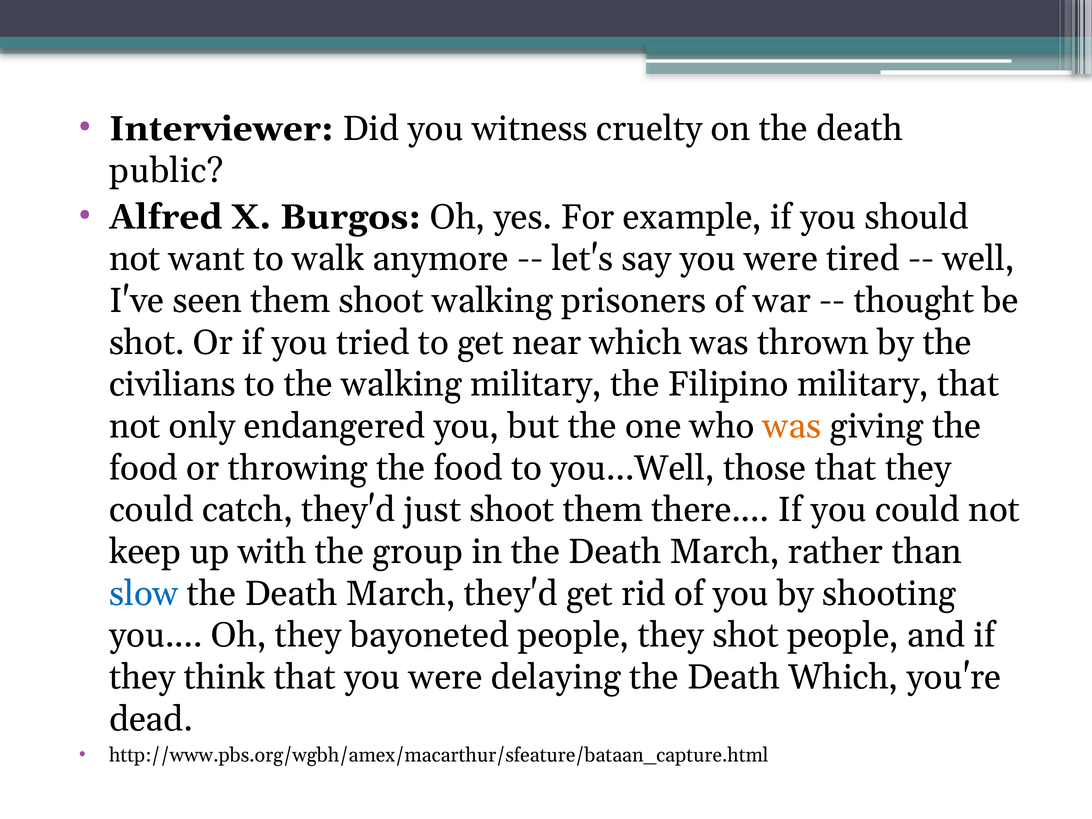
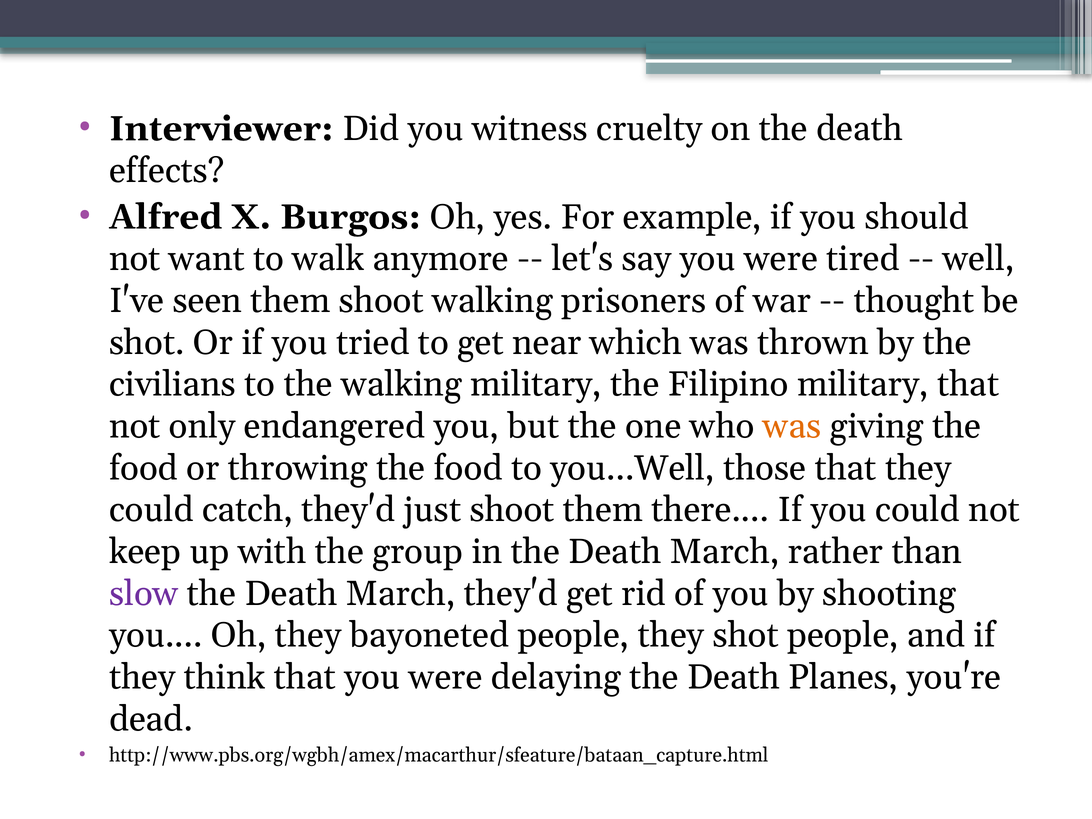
public: public -> effects
slow colour: blue -> purple
Death Which: Which -> Planes
